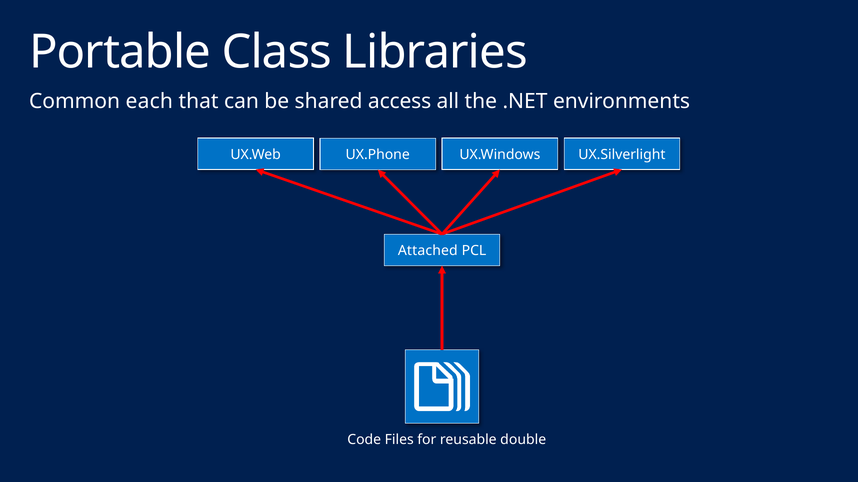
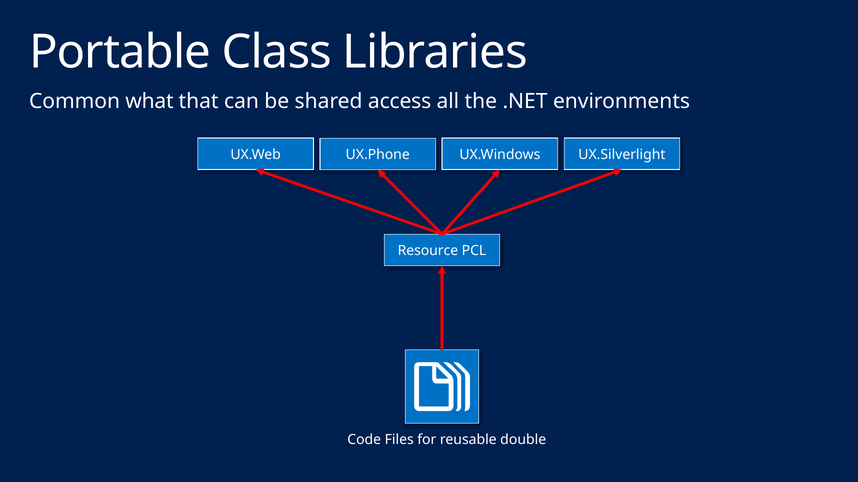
each: each -> what
Attached: Attached -> Resource
